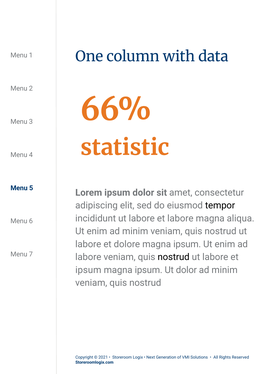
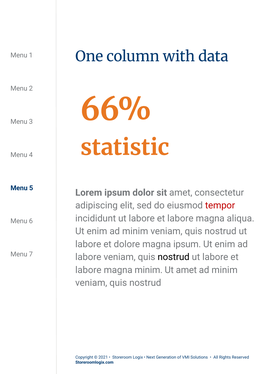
tempor colour: black -> red
ipsum at (88, 269): ipsum -> labore
ipsum at (149, 269): ipsum -> minim
Ut dolor: dolor -> amet
